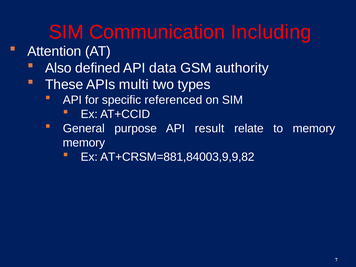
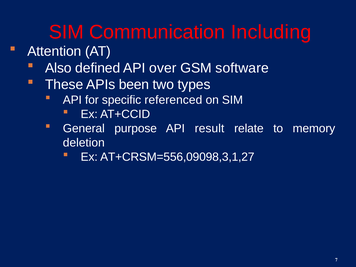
data: data -> over
authority: authority -> software
multi: multi -> been
memory at (84, 143): memory -> deletion
AT+CRSM=881,84003,9,9,82: AT+CRSM=881,84003,9,9,82 -> AT+CRSM=556,09098,3,1,27
